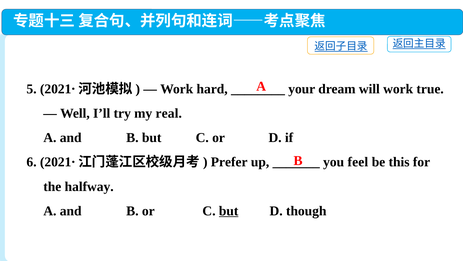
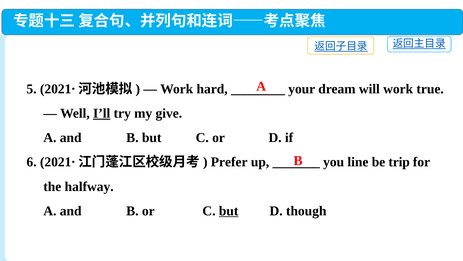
I’ll underline: none -> present
real: real -> give
feel: feel -> line
this: this -> trip
